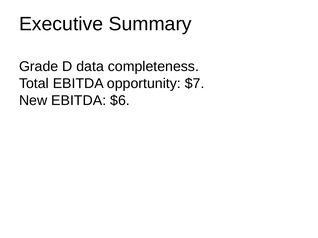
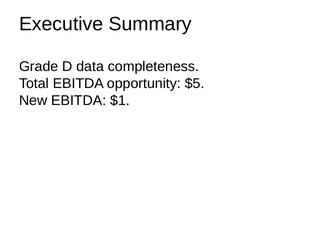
$7: $7 -> $5
$6: $6 -> $1
